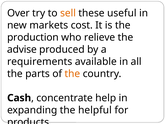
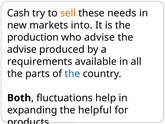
Over: Over -> Cash
useful: useful -> needs
cost: cost -> into
who relieve: relieve -> advise
the at (72, 74) colour: orange -> blue
Cash: Cash -> Both
concentrate: concentrate -> fluctuations
